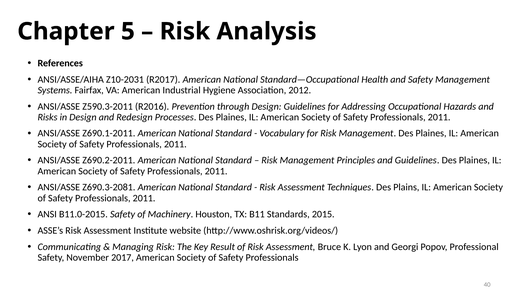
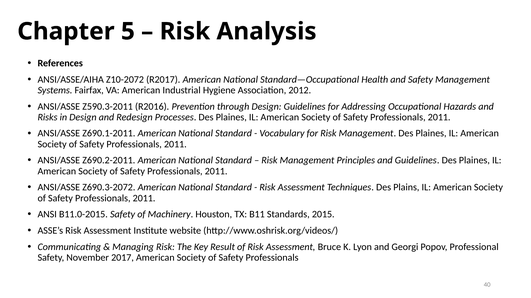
Z10-2031: Z10-2031 -> Z10-2072
Z690.3-2081: Z690.3-2081 -> Z690.3-2072
